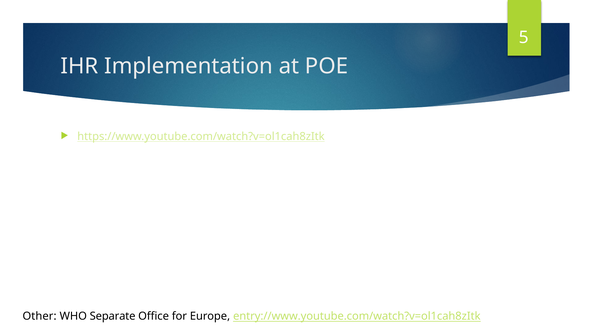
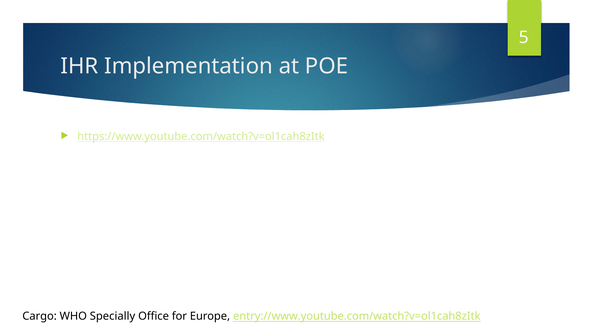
Other: Other -> Cargo
Separate: Separate -> Specially
